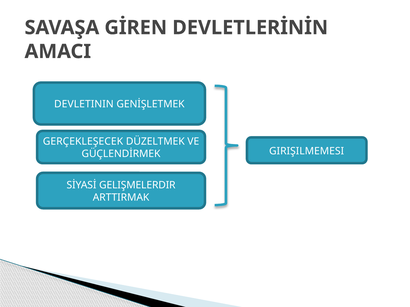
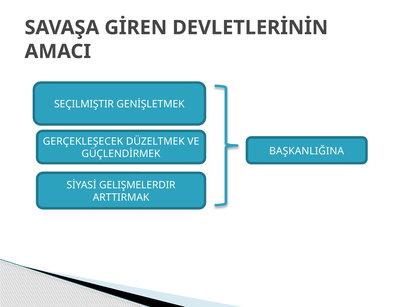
DEVLETININ: DEVLETININ -> SEÇILMIŞTIR
GIRIŞILMEMESI: GIRIŞILMEMESI -> BAŞKANLIĞINA
